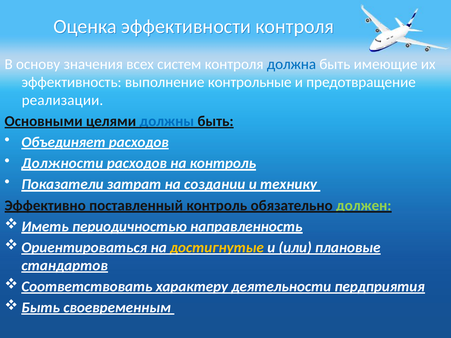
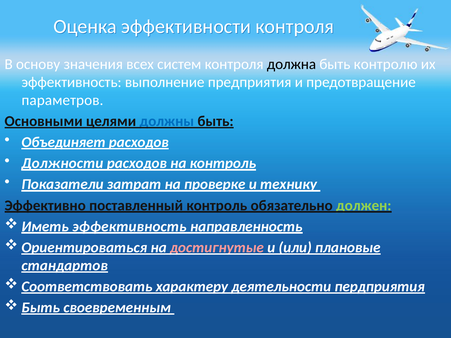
должна colour: blue -> black
имеющие: имеющие -> контролю
контрольные: контрольные -> предприятия
реализации: реализации -> параметров
создании: создании -> проверке
Иметь периодичностью: периодичностью -> эффективность
достигнутые colour: yellow -> pink
